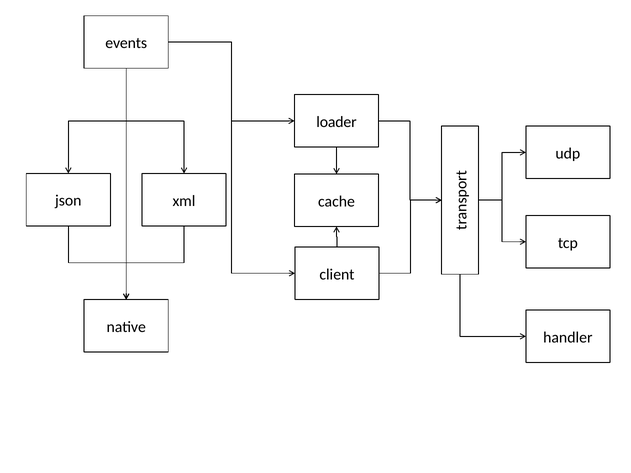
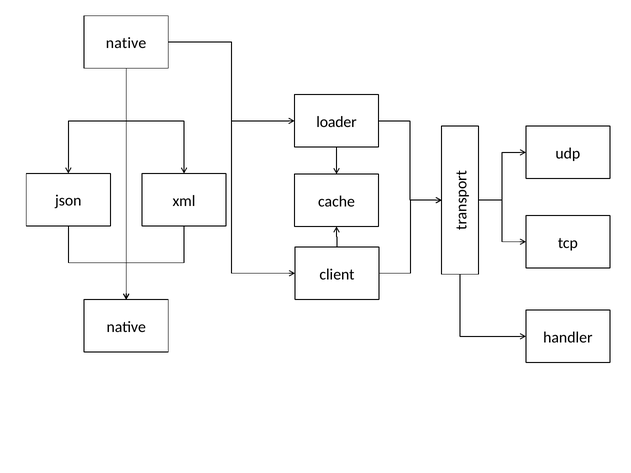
events at (126, 43): events -> native
